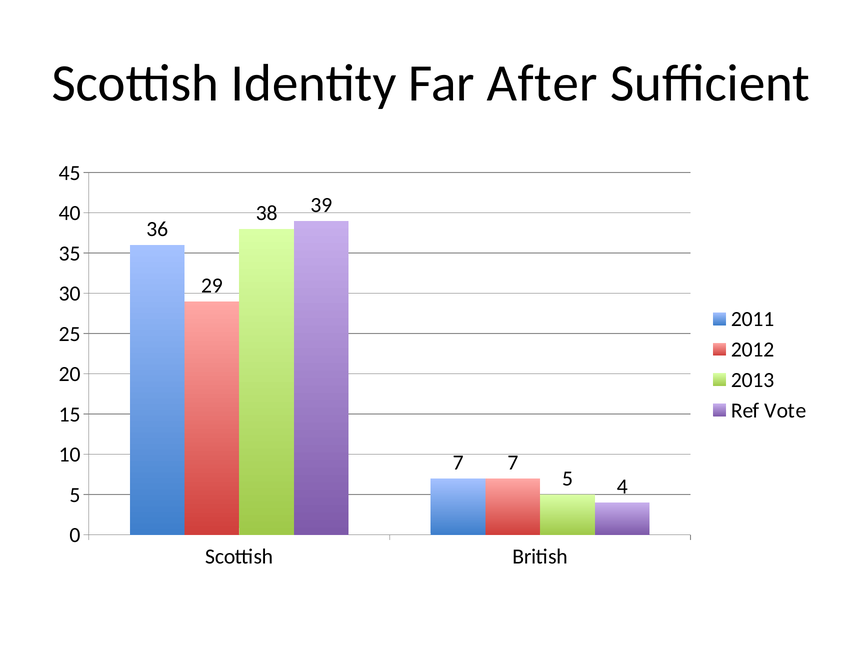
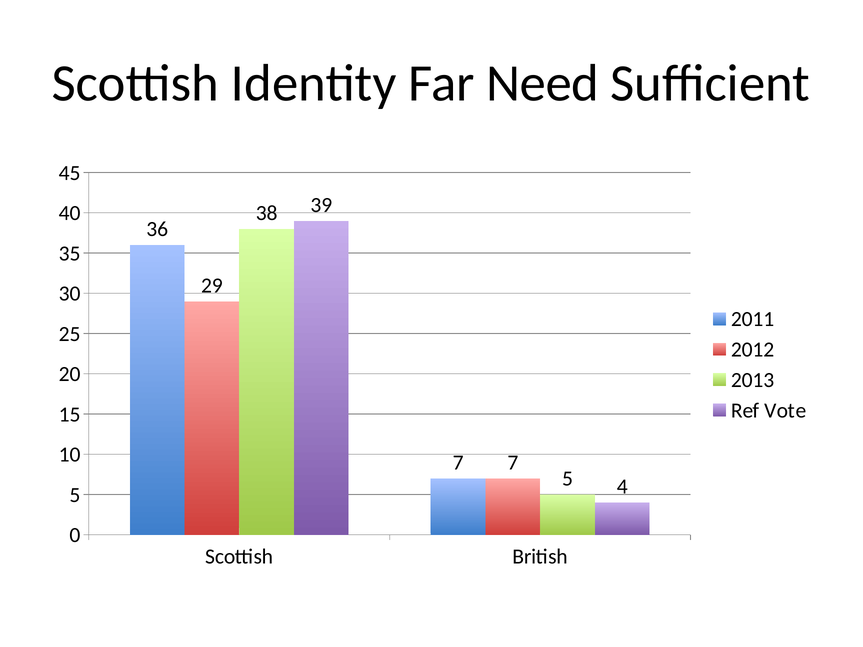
After: After -> Need
